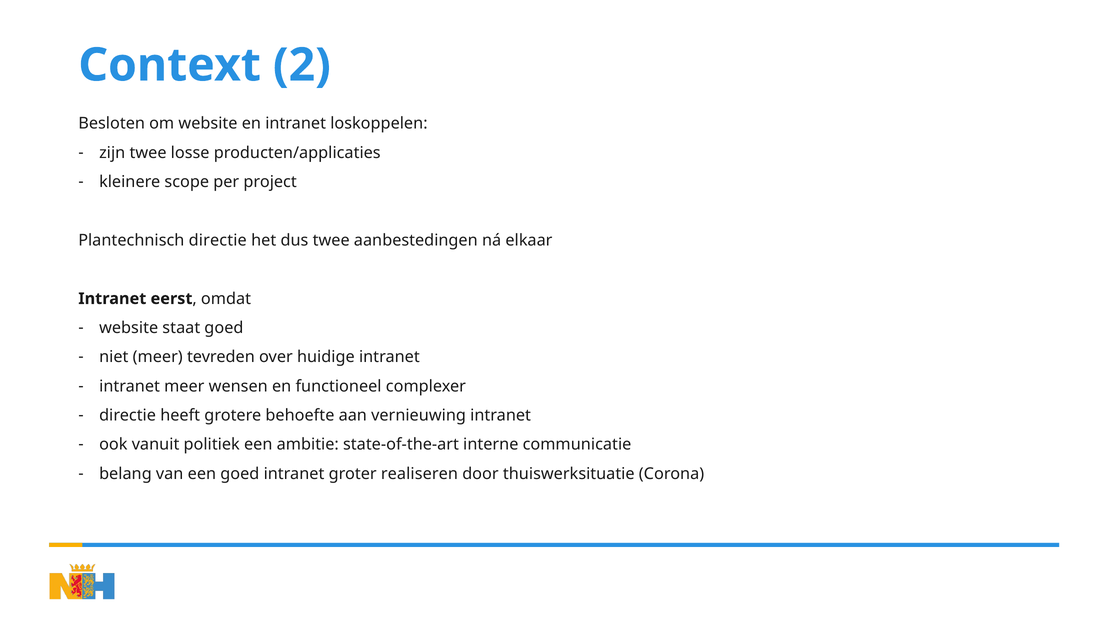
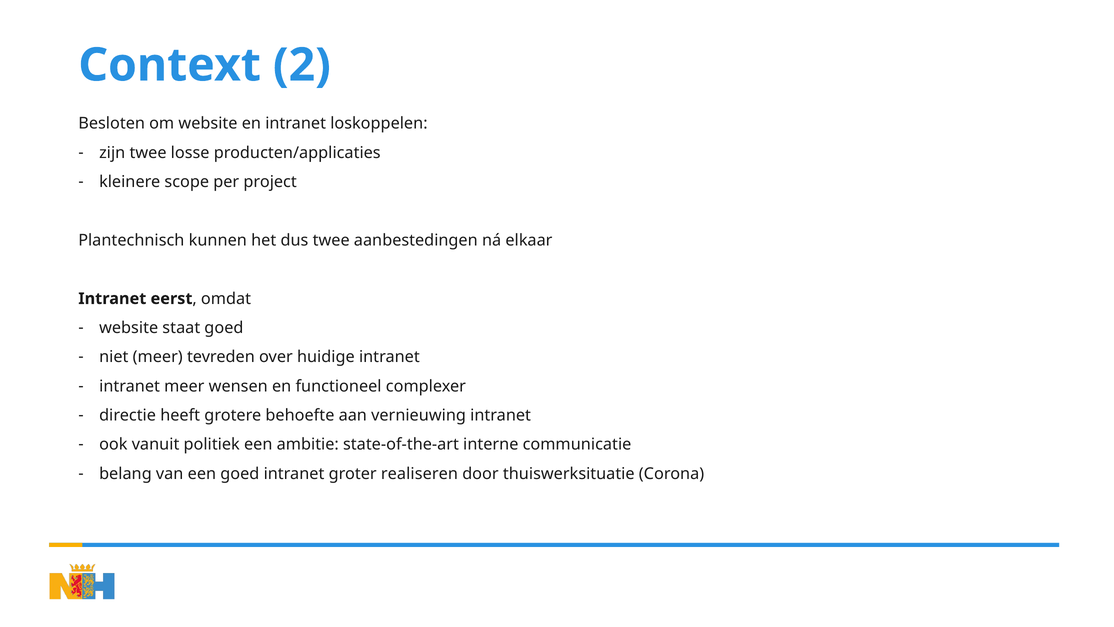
Plantechnisch directie: directie -> kunnen
